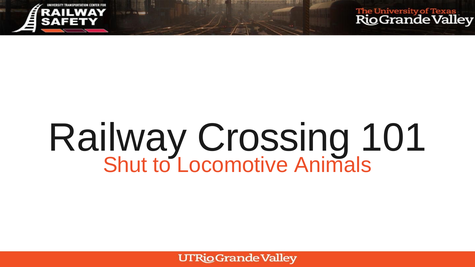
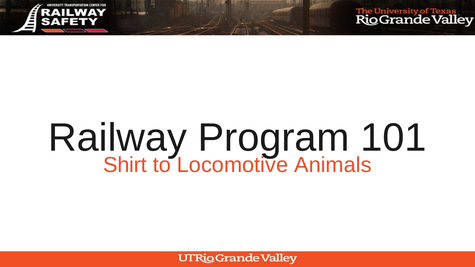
Crossing: Crossing -> Program
Shut: Shut -> Shirt
